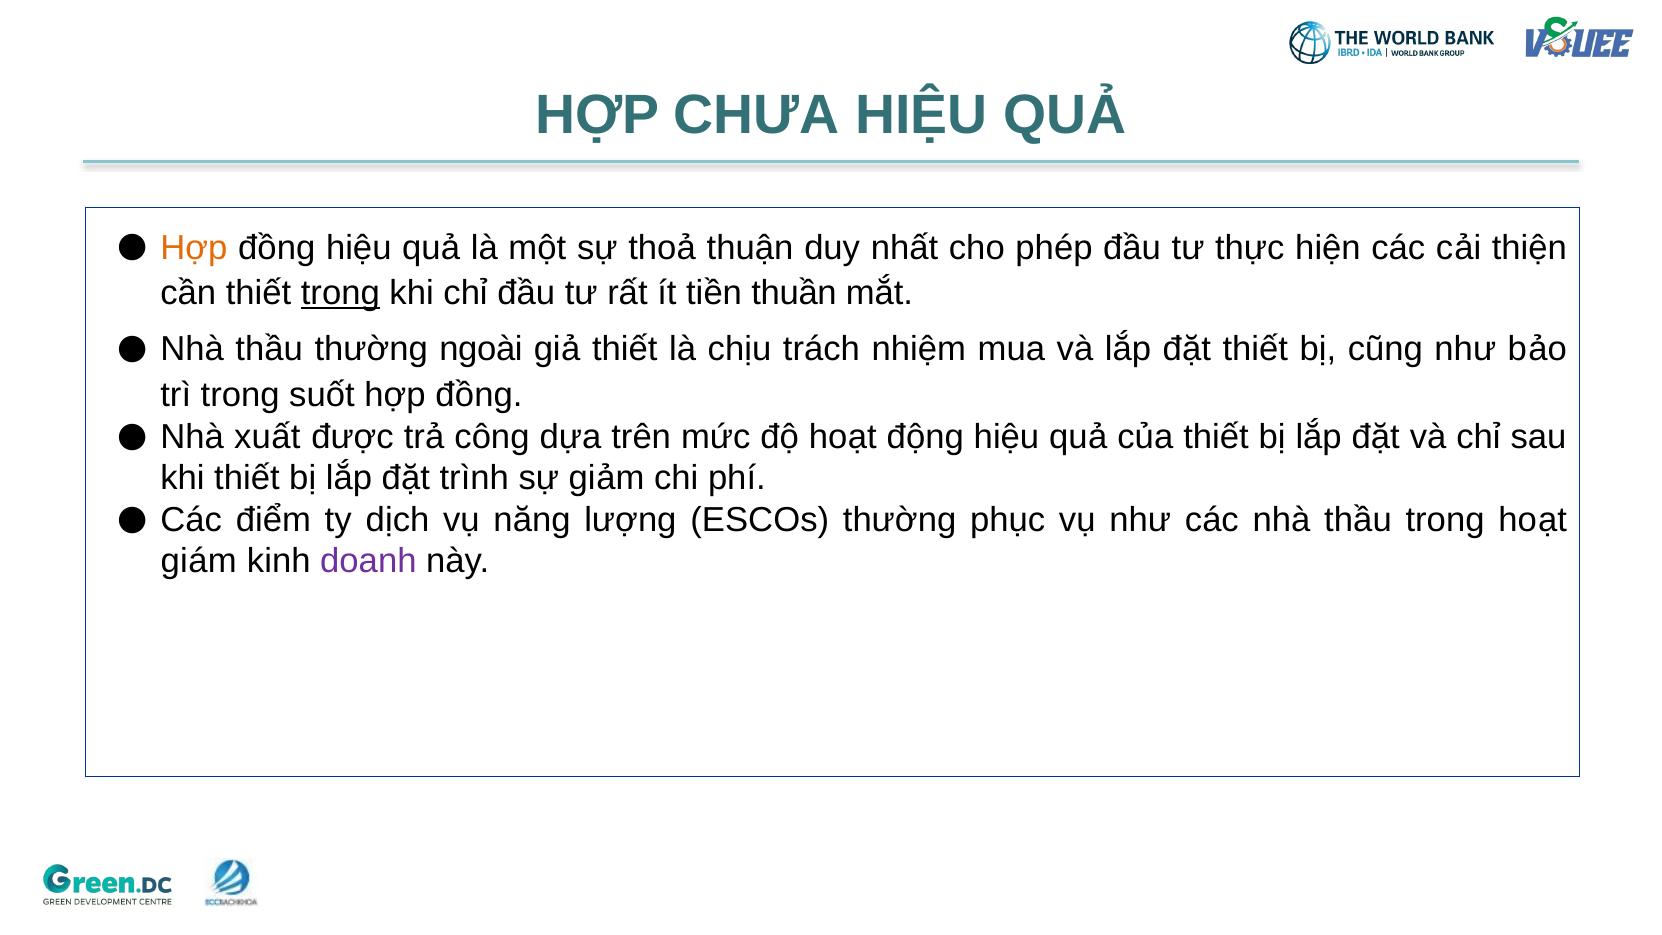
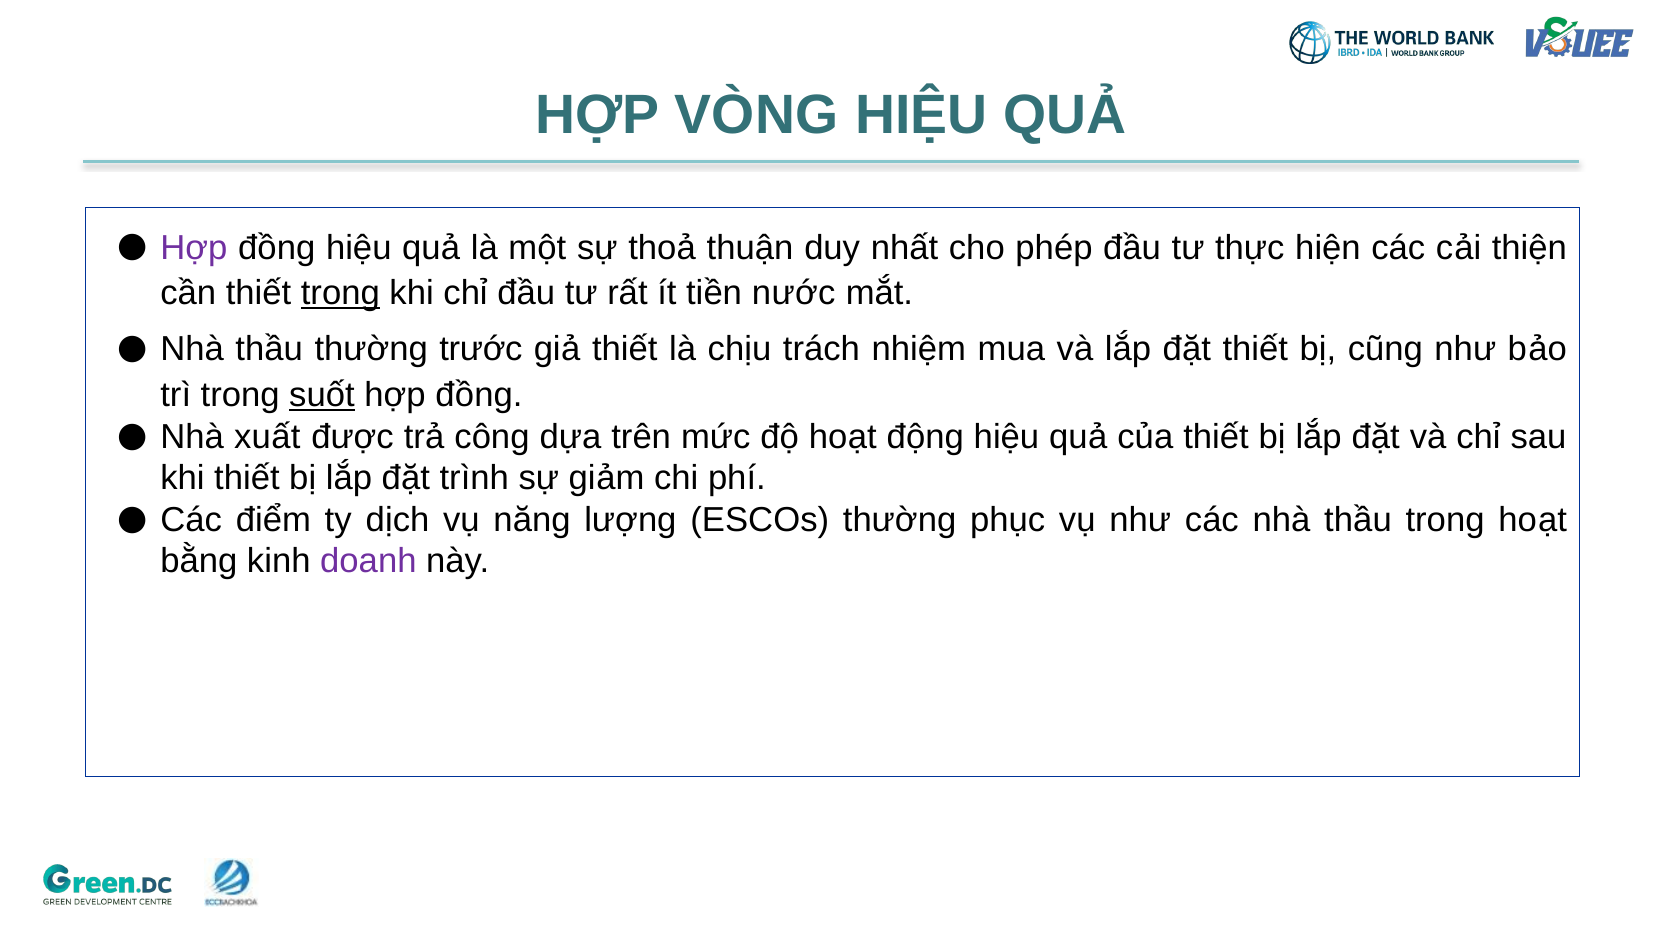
CHƯA: CHƯA -> VÒNG
Hợp at (194, 248) colour: orange -> purple
thuần: thuần -> nước
ngoài: ngoài -> trước
suốt underline: none -> present
giám: giám -> bằng
